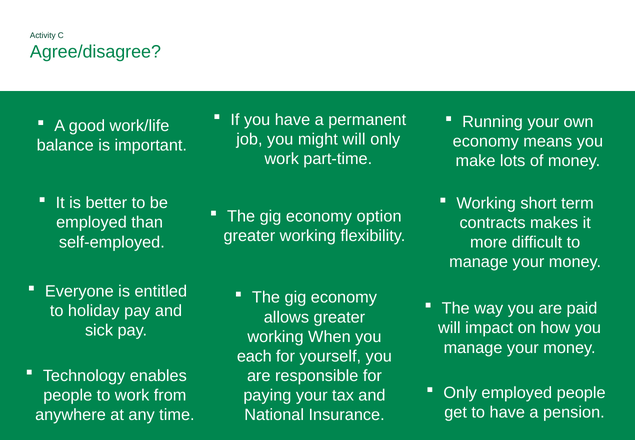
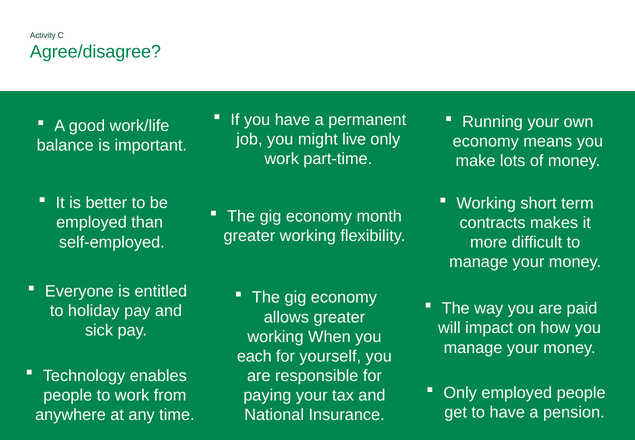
might will: will -> live
option: option -> month
